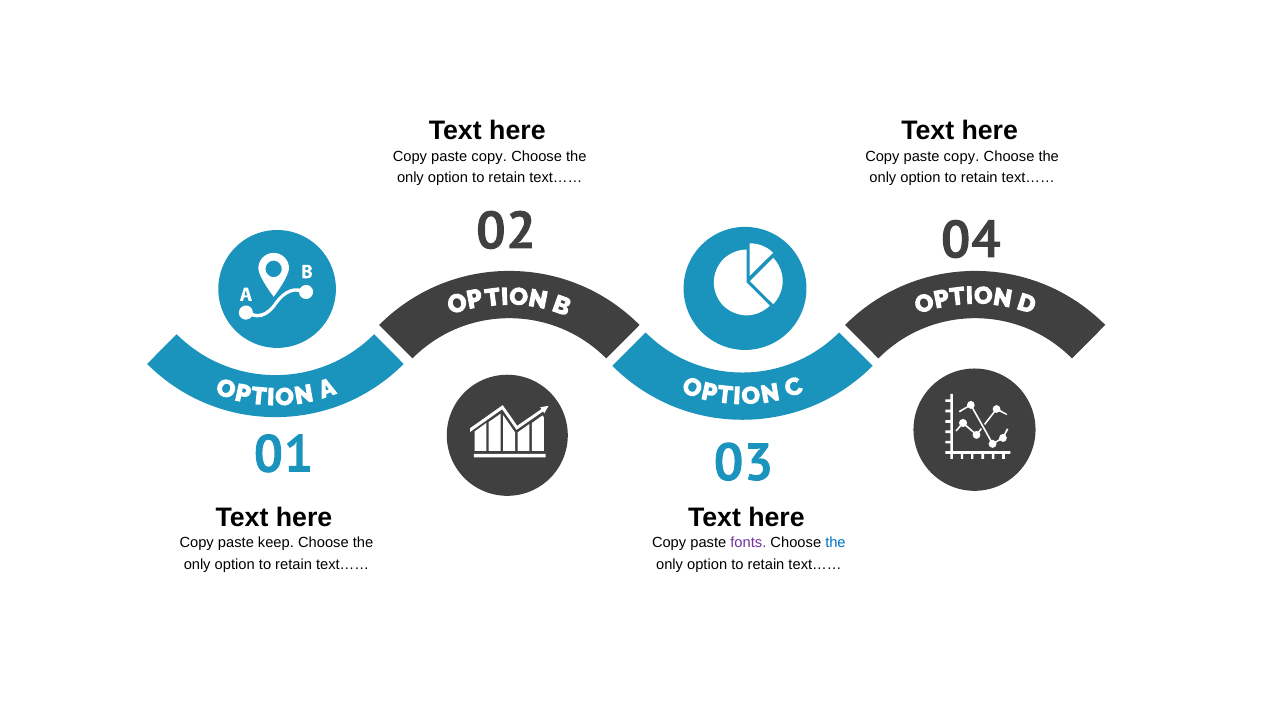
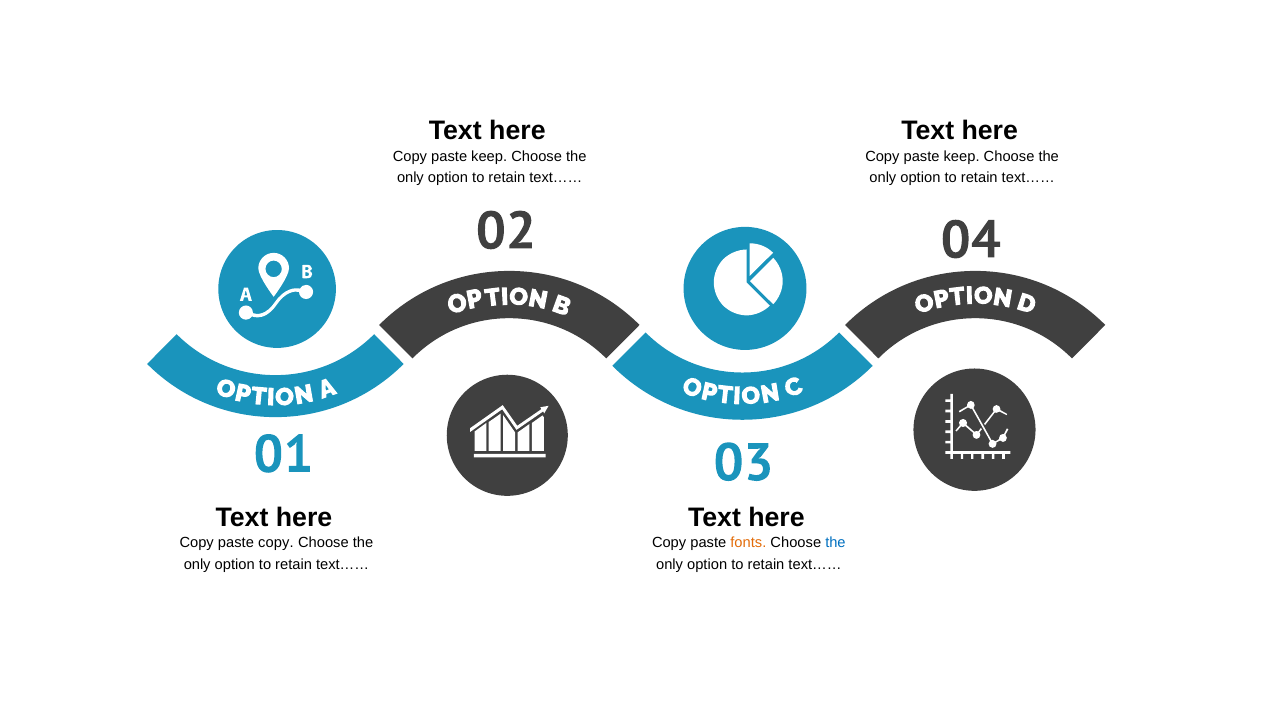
copy at (489, 157): copy -> keep
copy at (962, 157): copy -> keep
paste keep: keep -> copy
fonts colour: purple -> orange
